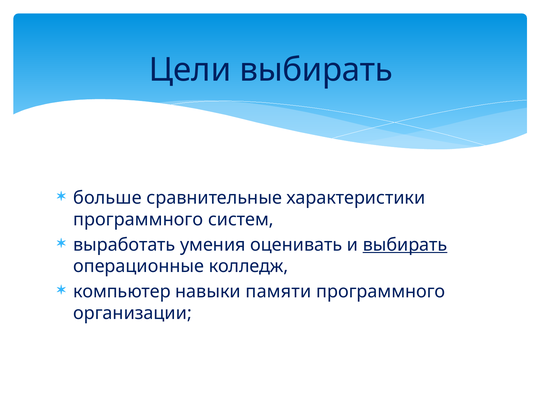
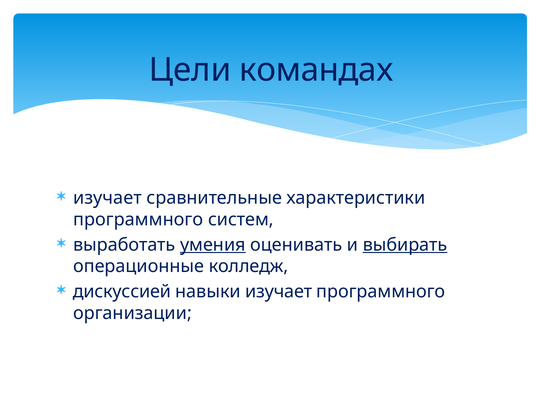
Цели выбирать: выбирать -> командах
больше at (107, 198): больше -> изучает
умения underline: none -> present
компьютер: компьютер -> дискуссией
навыки памяти: памяти -> изучает
